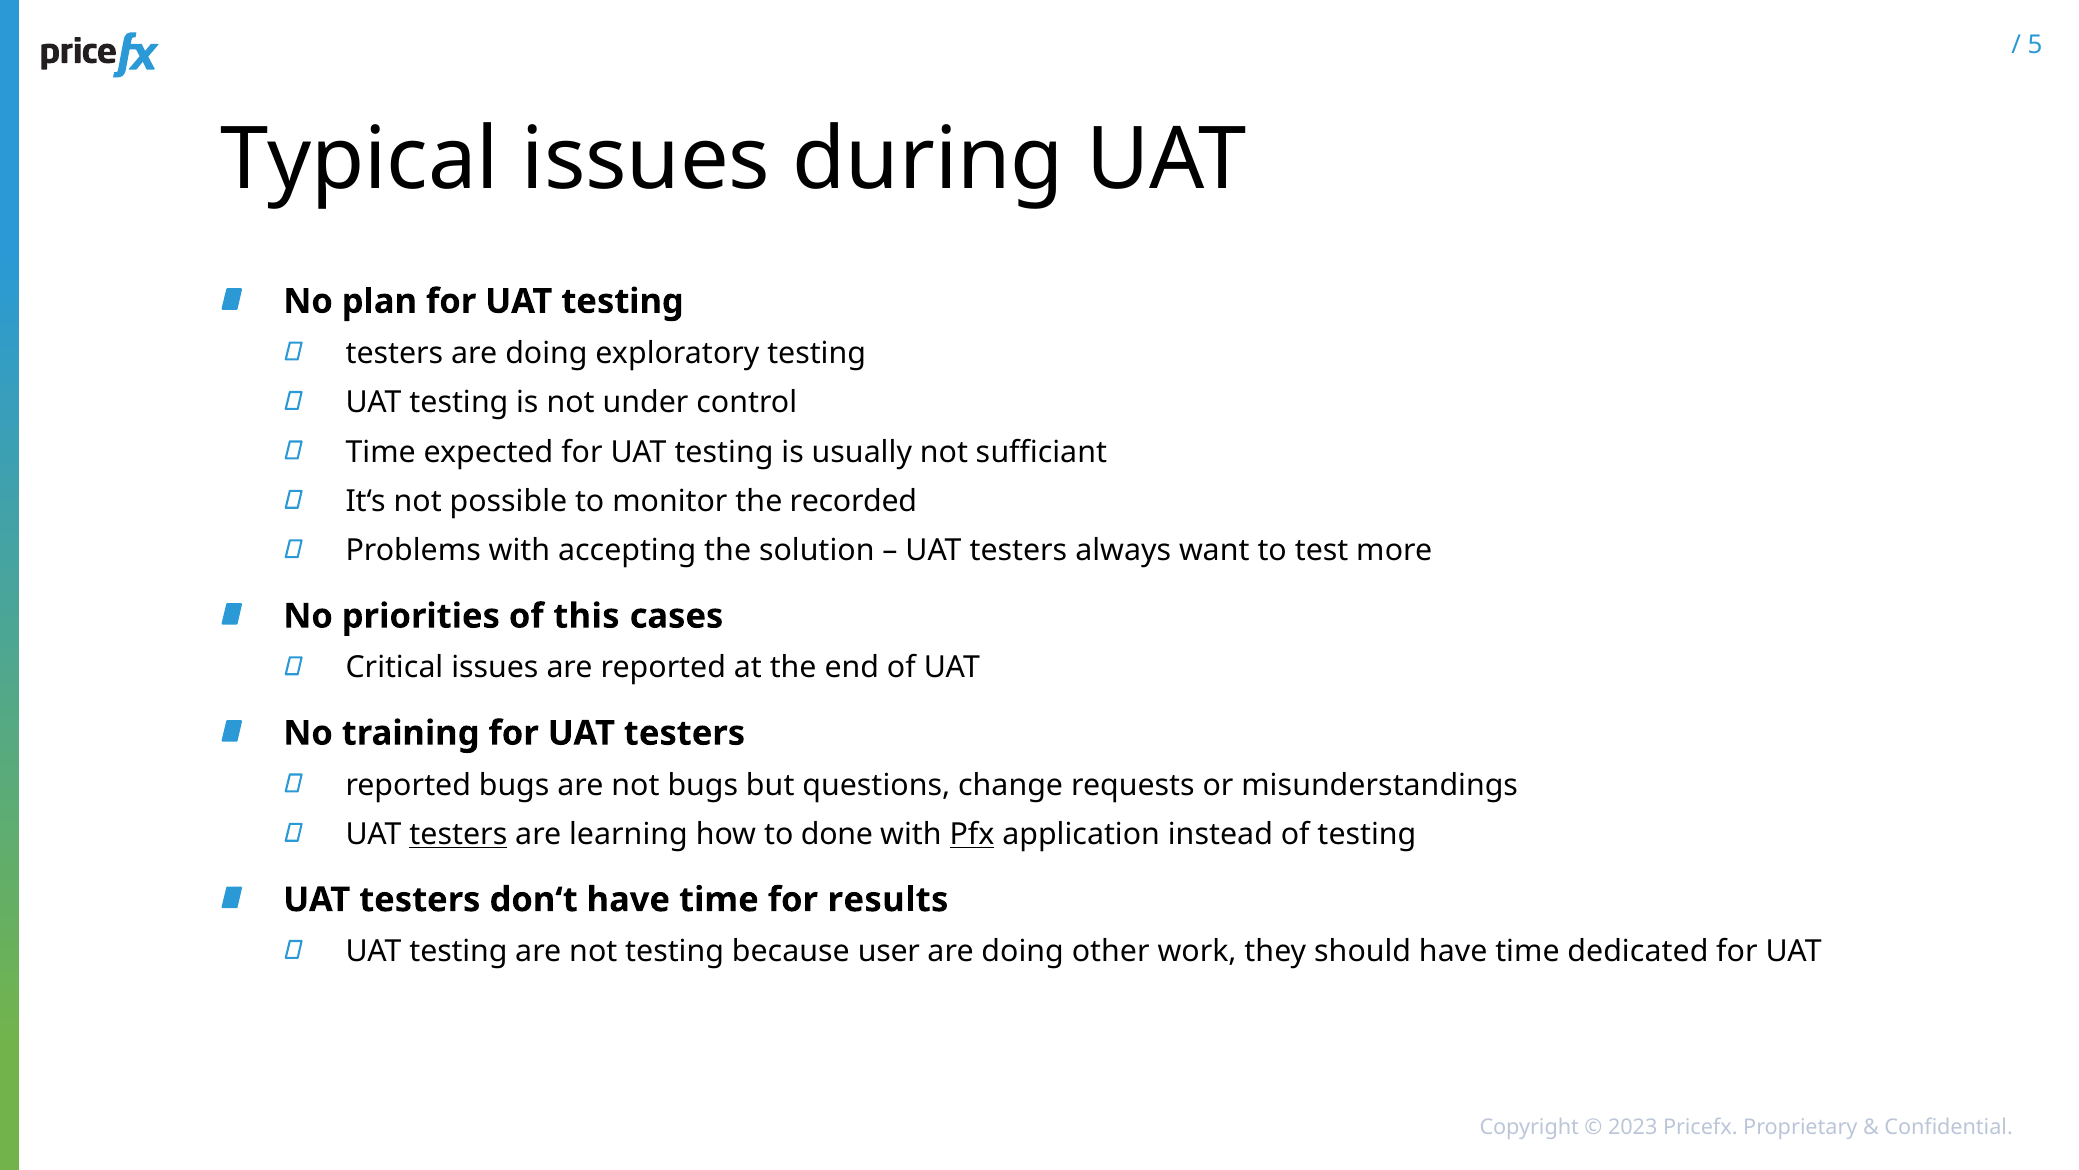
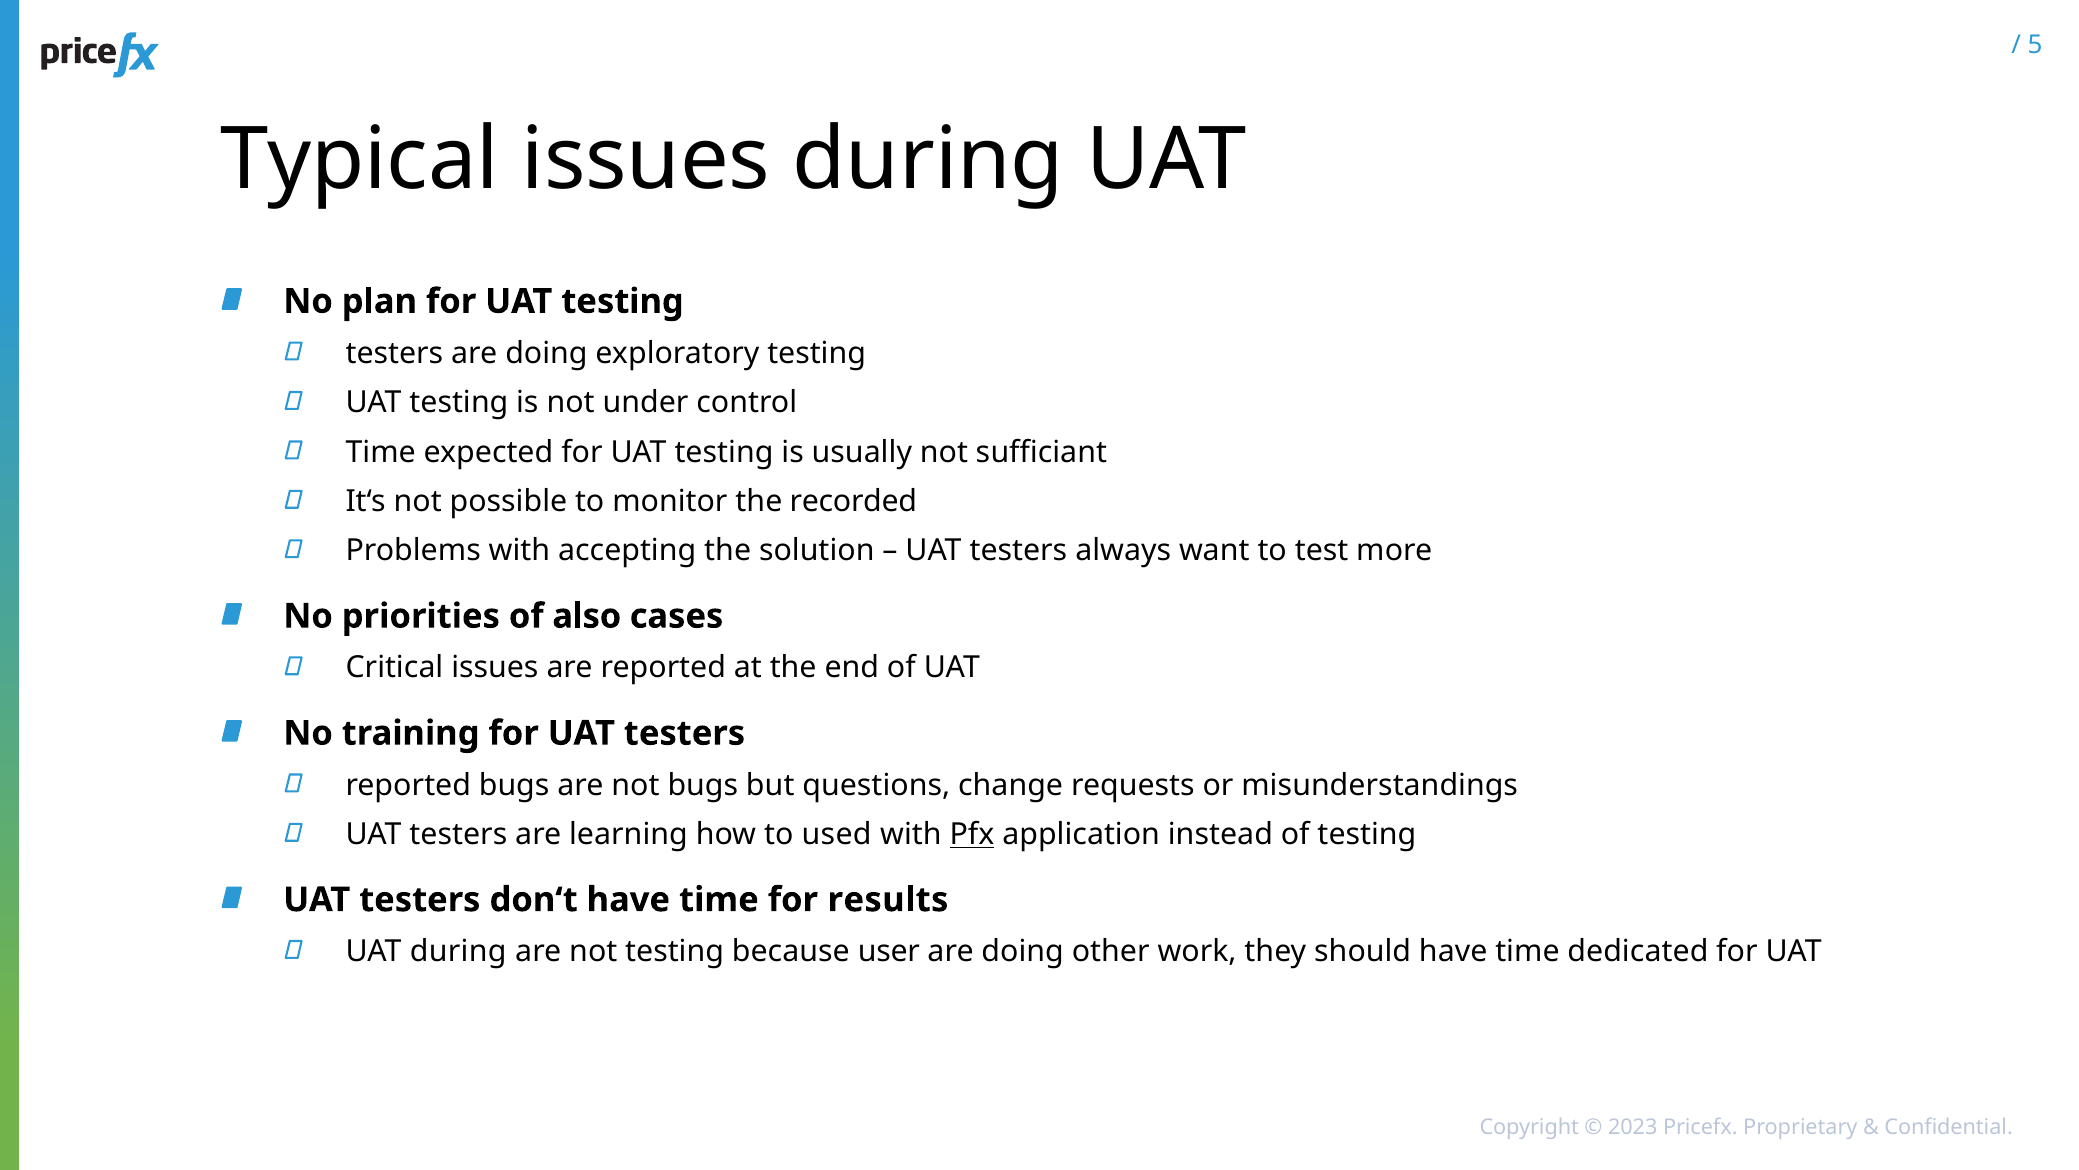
this: this -> also
testers at (458, 834) underline: present -> none
done: done -> used
testing at (458, 951): testing -> during
